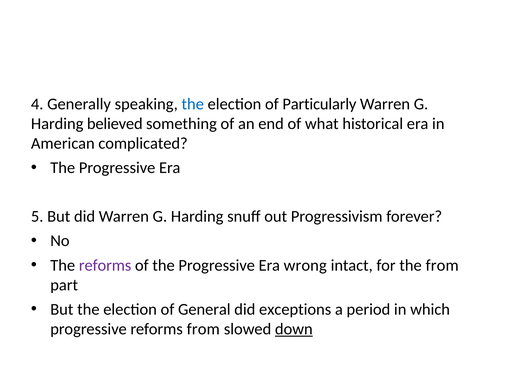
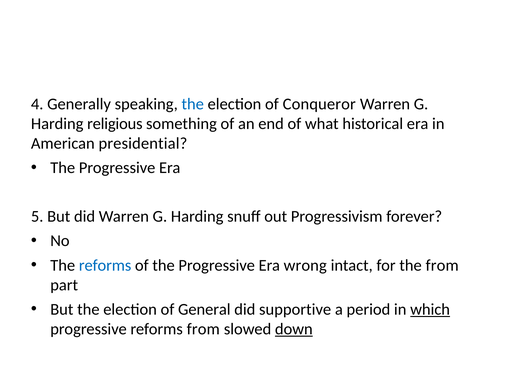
Particularly: Particularly -> Conqueror
believed: believed -> religious
complicated: complicated -> presidential
reforms at (105, 265) colour: purple -> blue
exceptions: exceptions -> supportive
which underline: none -> present
